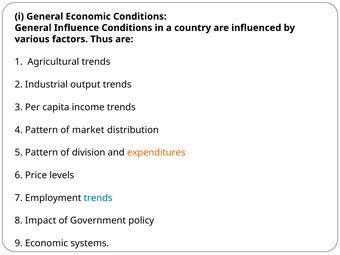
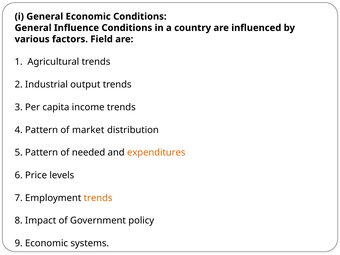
Thus: Thus -> Field
division: division -> needed
trends at (98, 198) colour: blue -> orange
